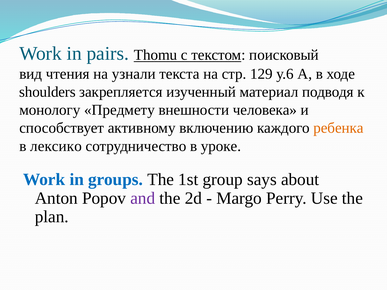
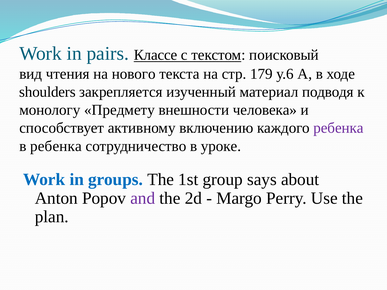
Thomu: Thomu -> Классе
узнали: узнали -> нового
129: 129 -> 179
ребенка at (338, 128) colour: orange -> purple
в лексико: лексико -> ребенка
